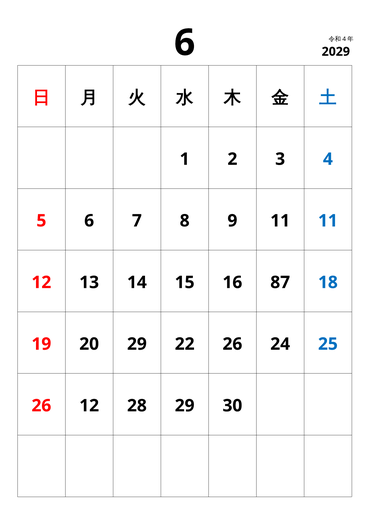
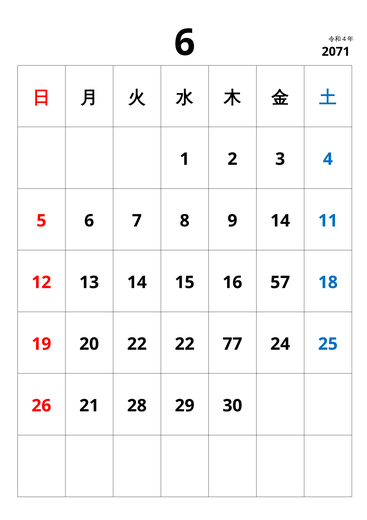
2029: 2029 -> 2071
9 11: 11 -> 14
87: 87 -> 57
20 29: 29 -> 22
22 26: 26 -> 77
26 12: 12 -> 21
